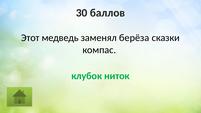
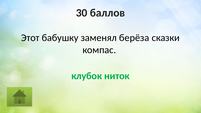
медведь: медведь -> бабушку
